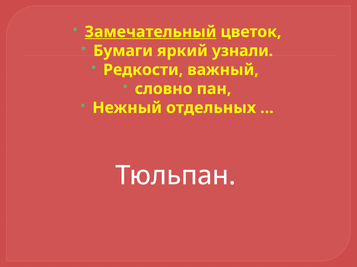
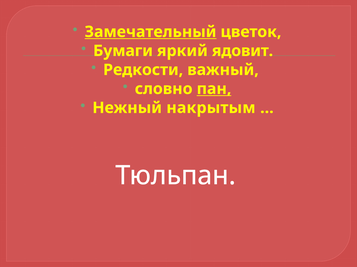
узнали: узнали -> ядовит
пан underline: none -> present
отдельных: отдельных -> накрытым
